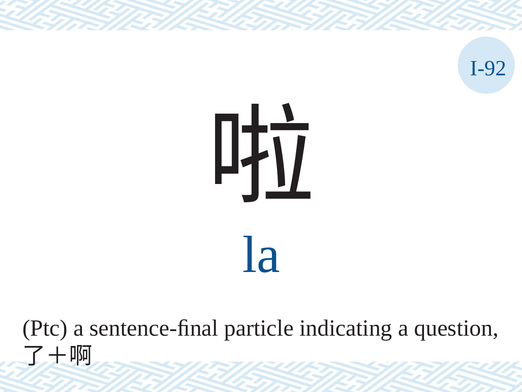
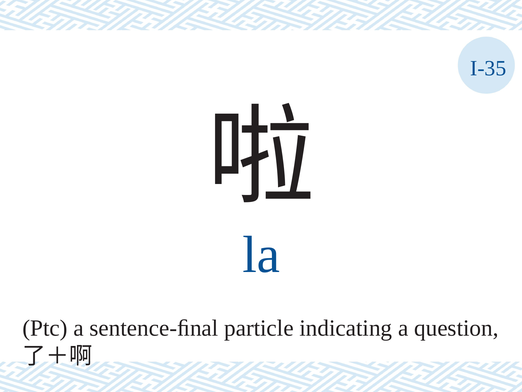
I-92: I-92 -> I-35
